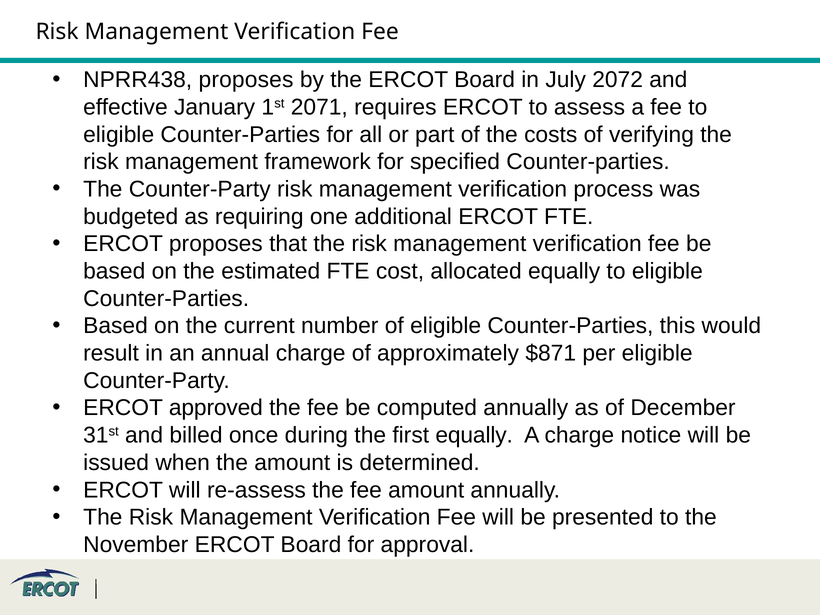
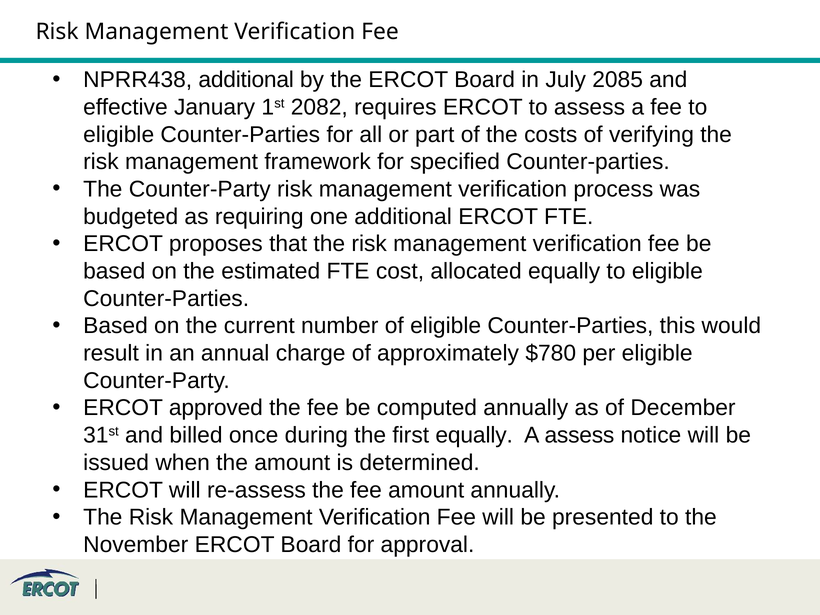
NPRR438 proposes: proposes -> additional
2072: 2072 -> 2085
2071: 2071 -> 2082
$871: $871 -> $780
A charge: charge -> assess
